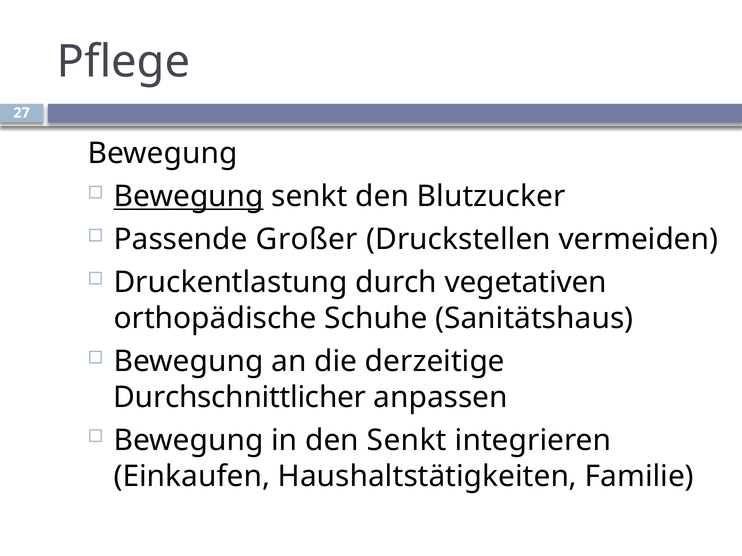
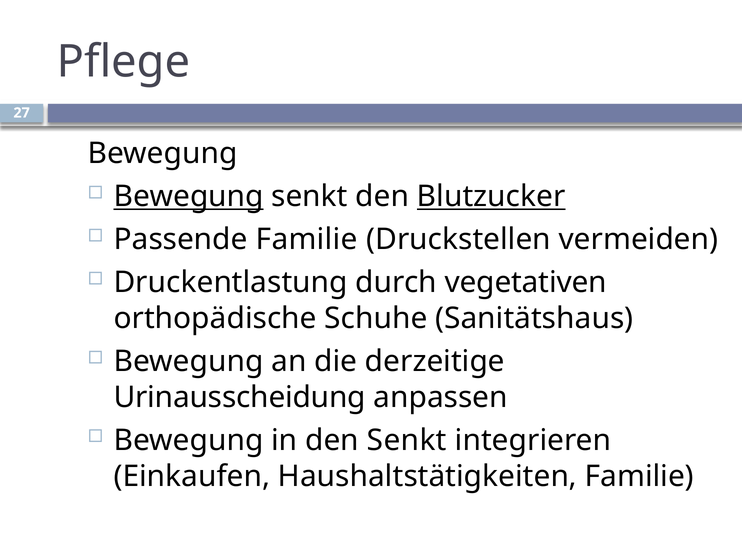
Blutzucker underline: none -> present
Passende Großer: Großer -> Familie
Durchschnittlicher: Durchschnittlicher -> Urinausscheidung
